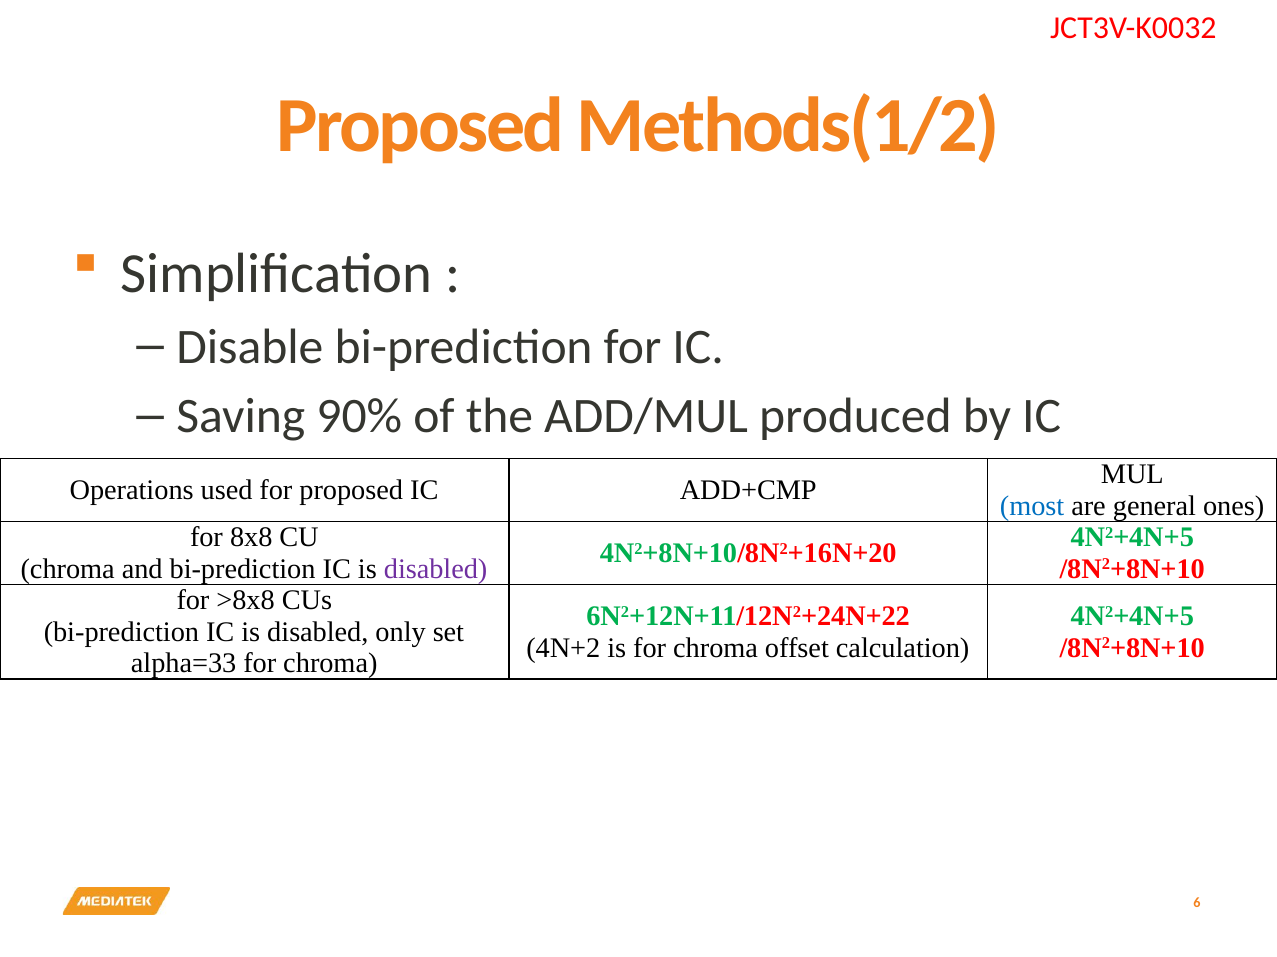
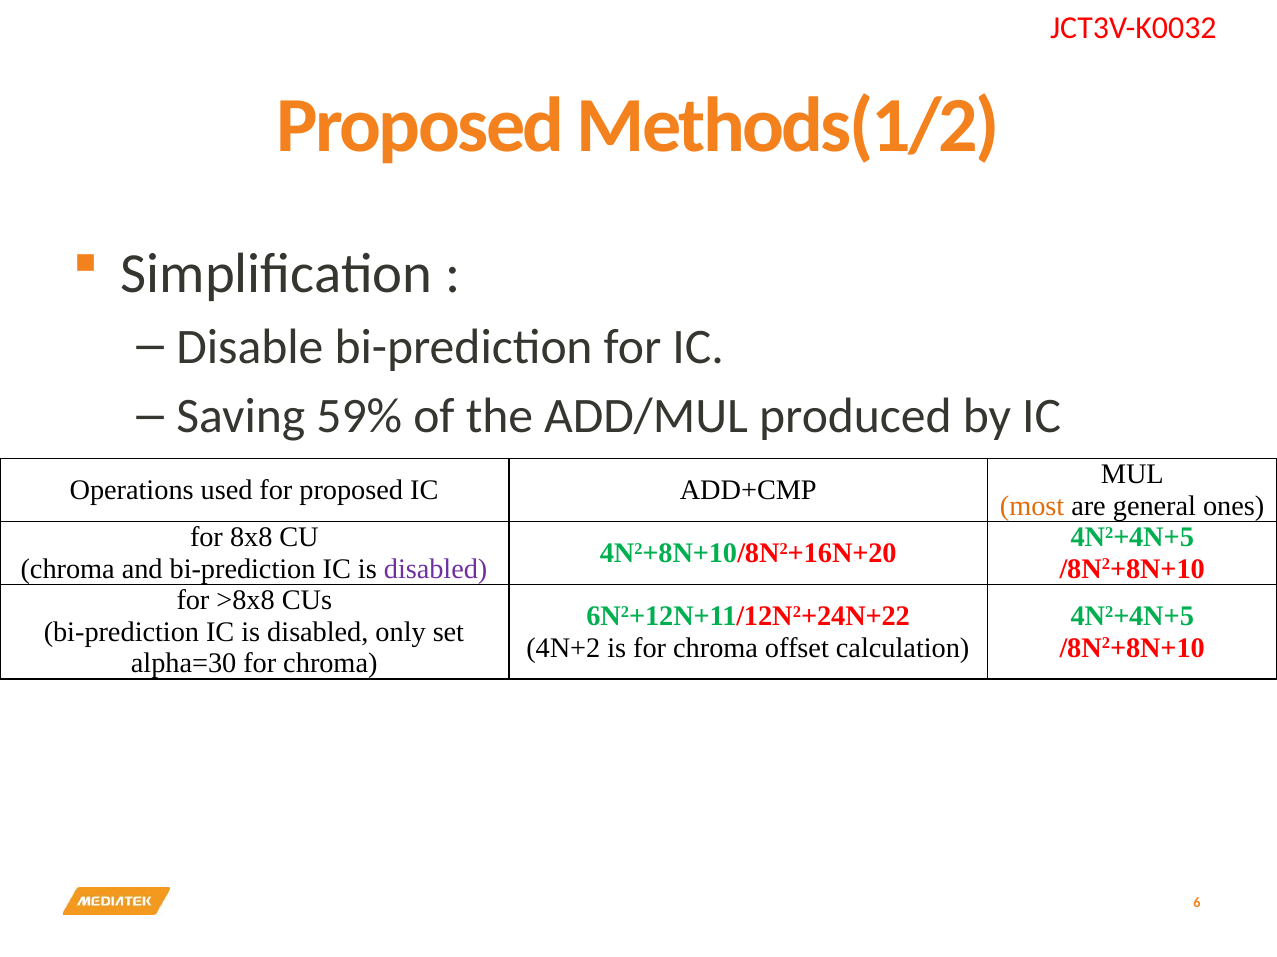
90%: 90% -> 59%
most colour: blue -> orange
alpha=33: alpha=33 -> alpha=30
